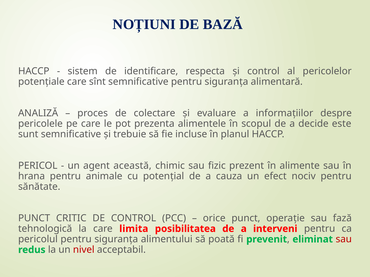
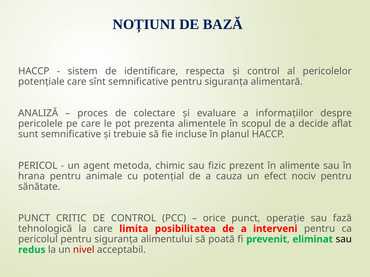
este: este -> aflat
această: această -> metoda
sau at (344, 240) colour: red -> black
